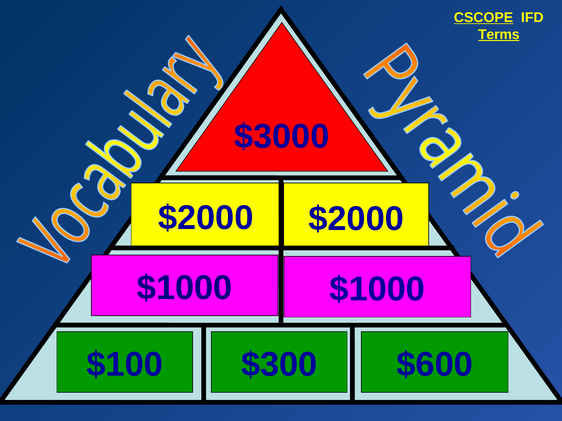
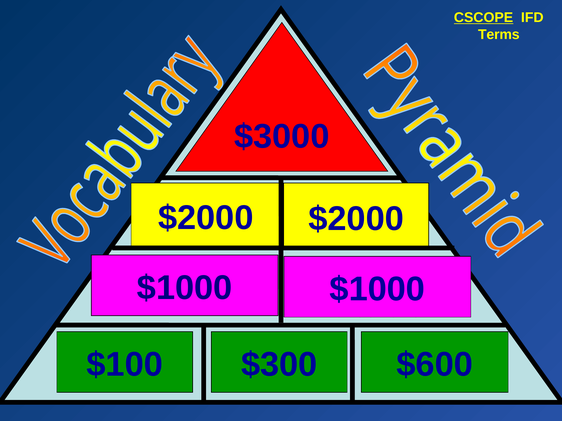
Terms underline: present -> none
